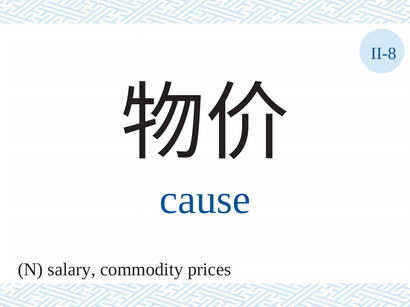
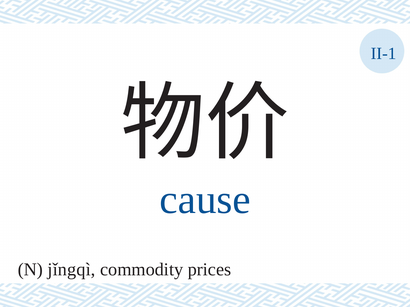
II-8: II-8 -> II-1
salary: salary -> jǐngqì
